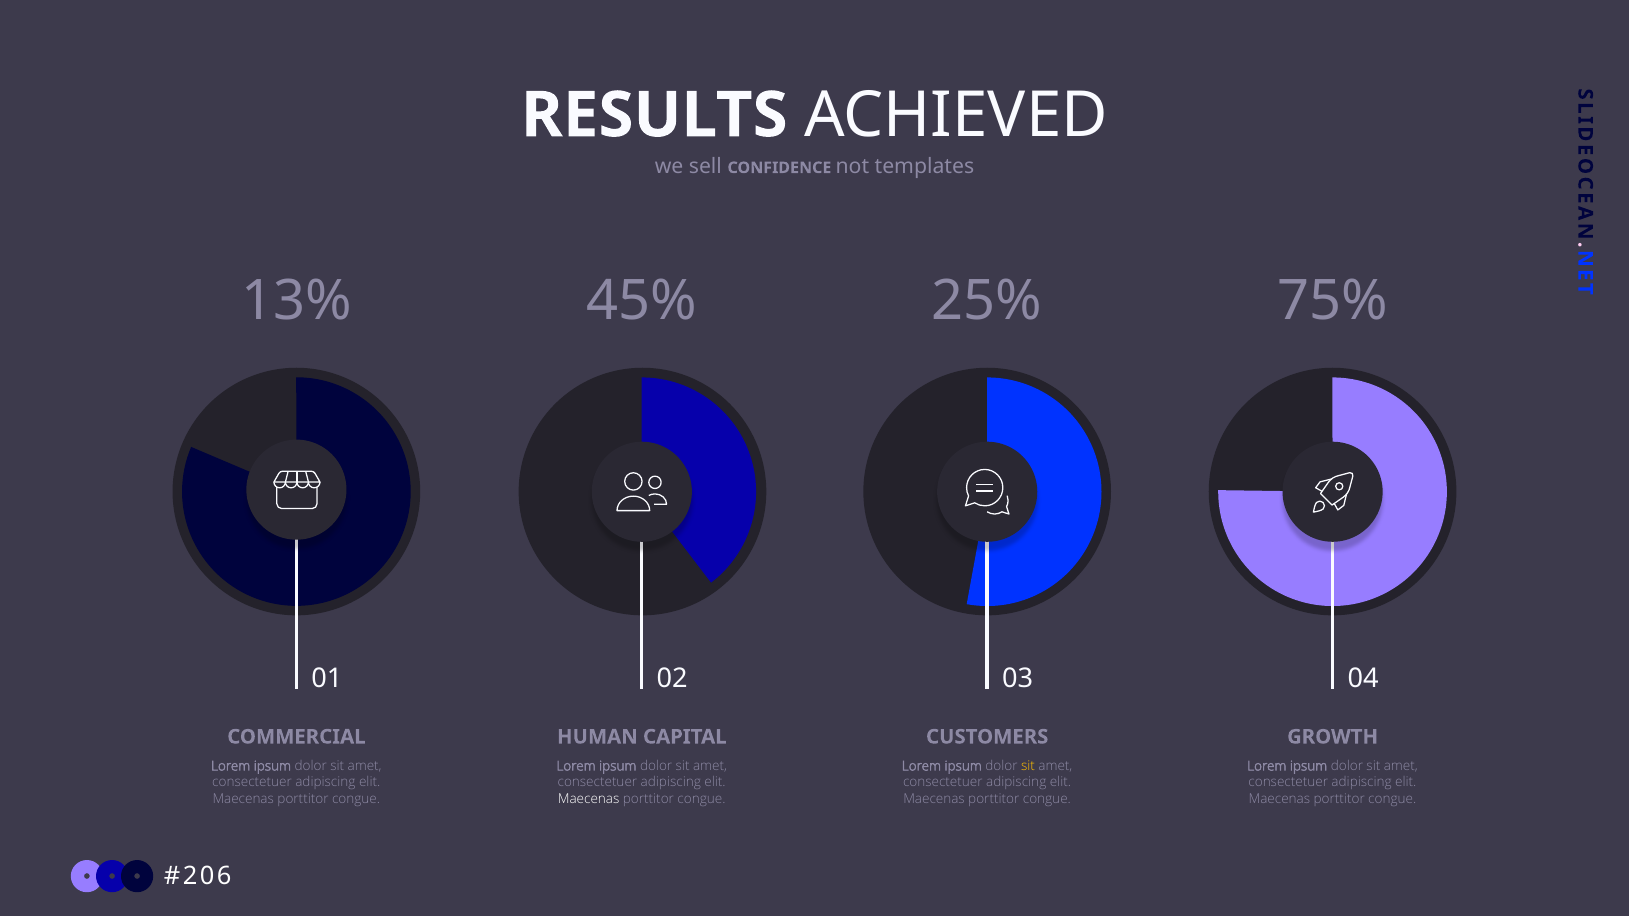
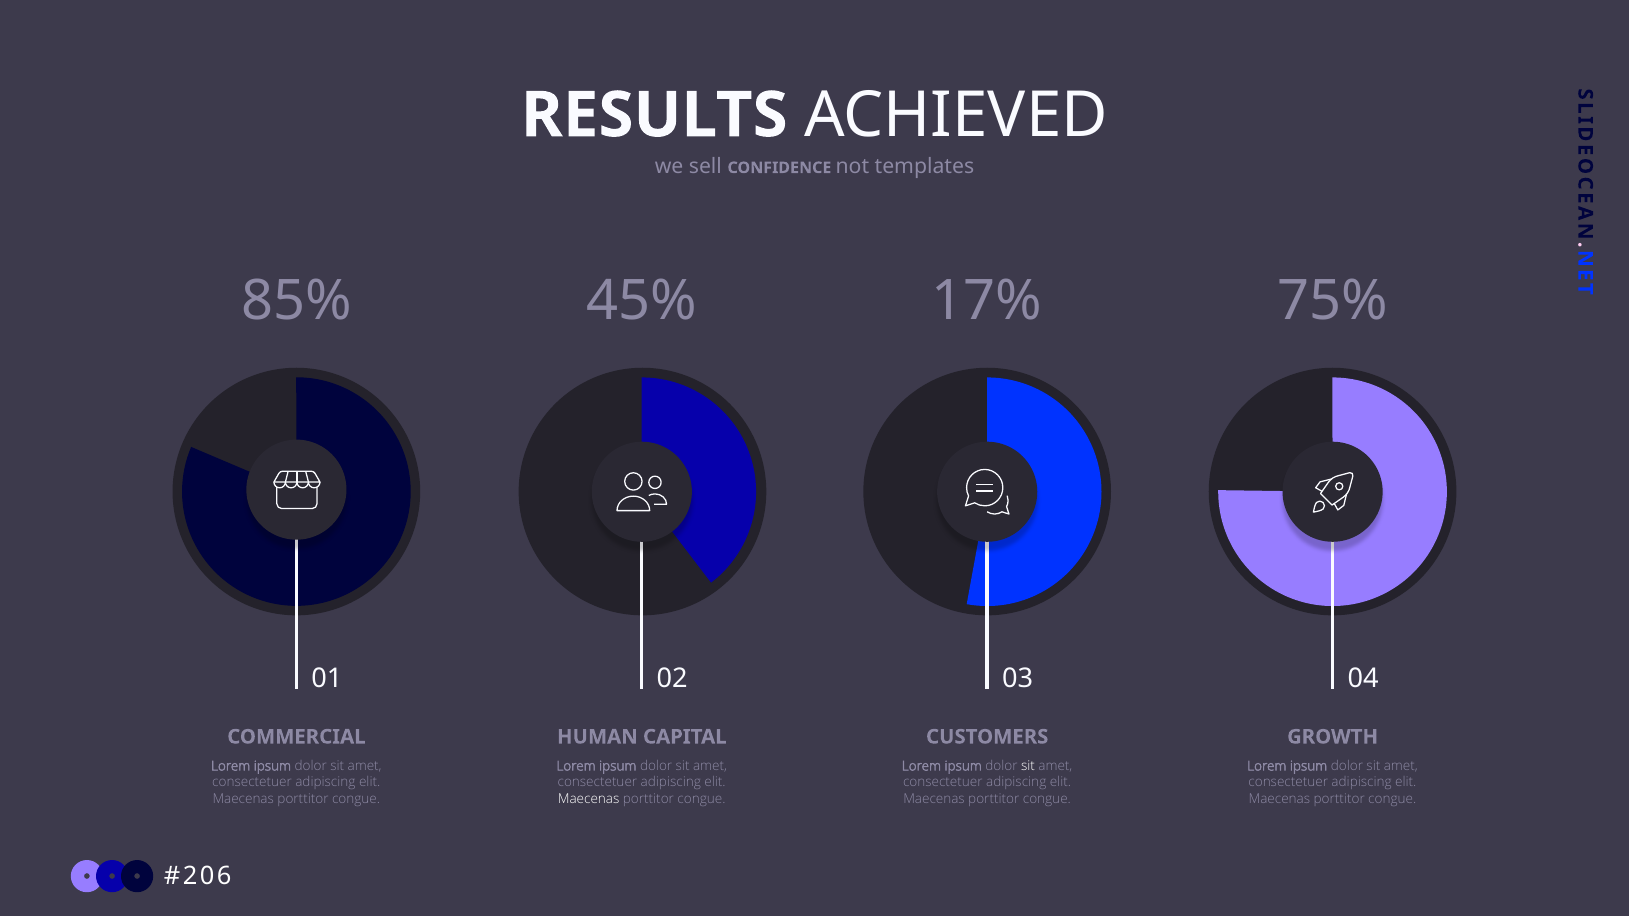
13%: 13% -> 85%
25%: 25% -> 17%
sit at (1028, 766) colour: yellow -> white
